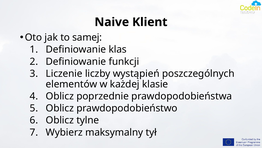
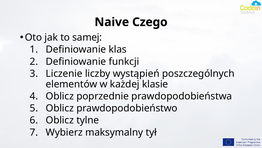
Klient: Klient -> Czego
